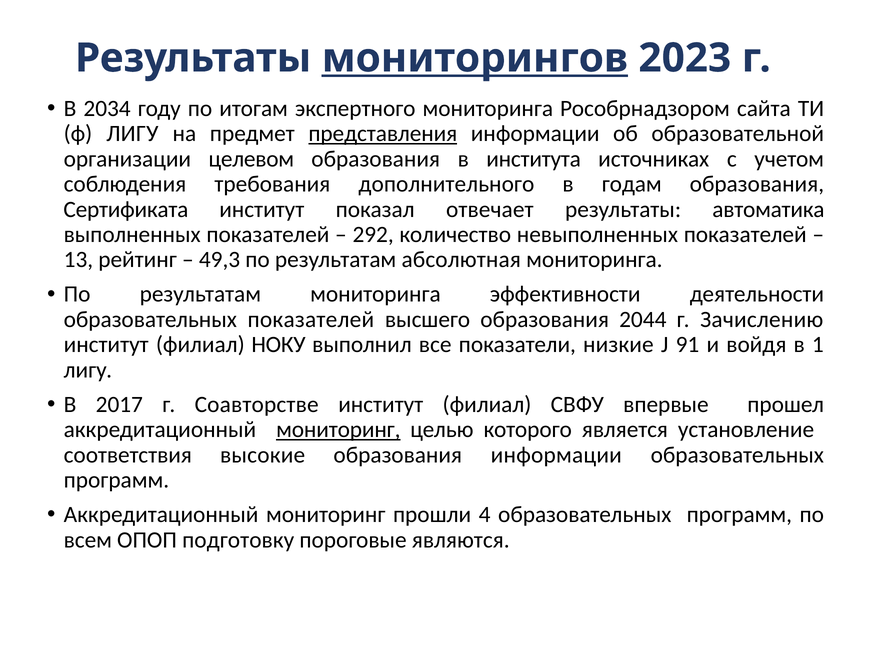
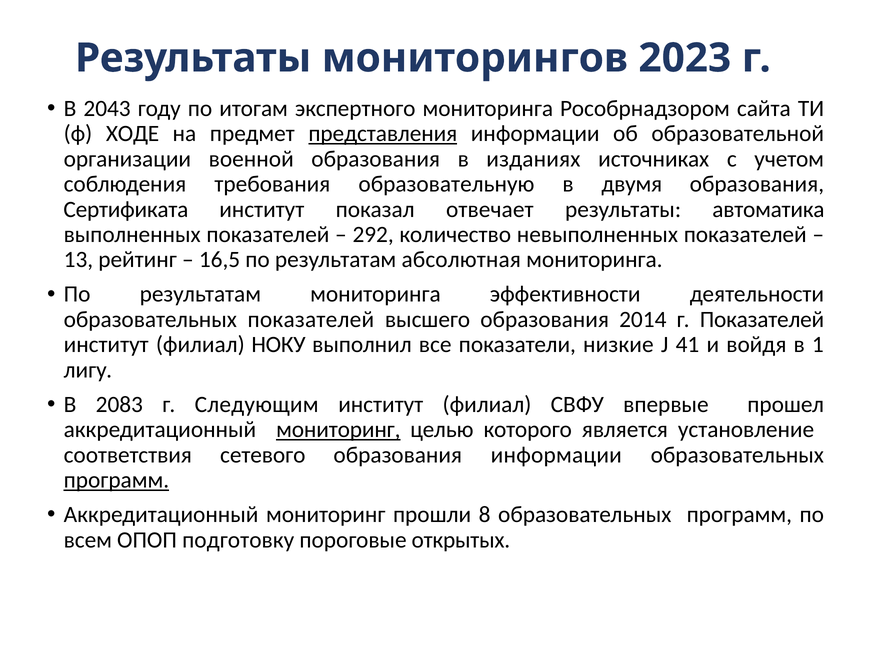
мониторингов underline: present -> none
2034: 2034 -> 2043
ф ЛИГУ: ЛИГУ -> ХОДЕ
целевом: целевом -> военной
института: института -> изданиях
дополнительного: дополнительного -> образовательную
годам: годам -> двумя
49,3: 49,3 -> 16,5
2044: 2044 -> 2014
г Зачислению: Зачислению -> Показателей
91: 91 -> 41
2017: 2017 -> 2083
Соавторстве: Соавторстве -> Следующим
высокие: высокие -> сетевого
программ at (116, 480) underline: none -> present
4: 4 -> 8
являются: являются -> открытых
